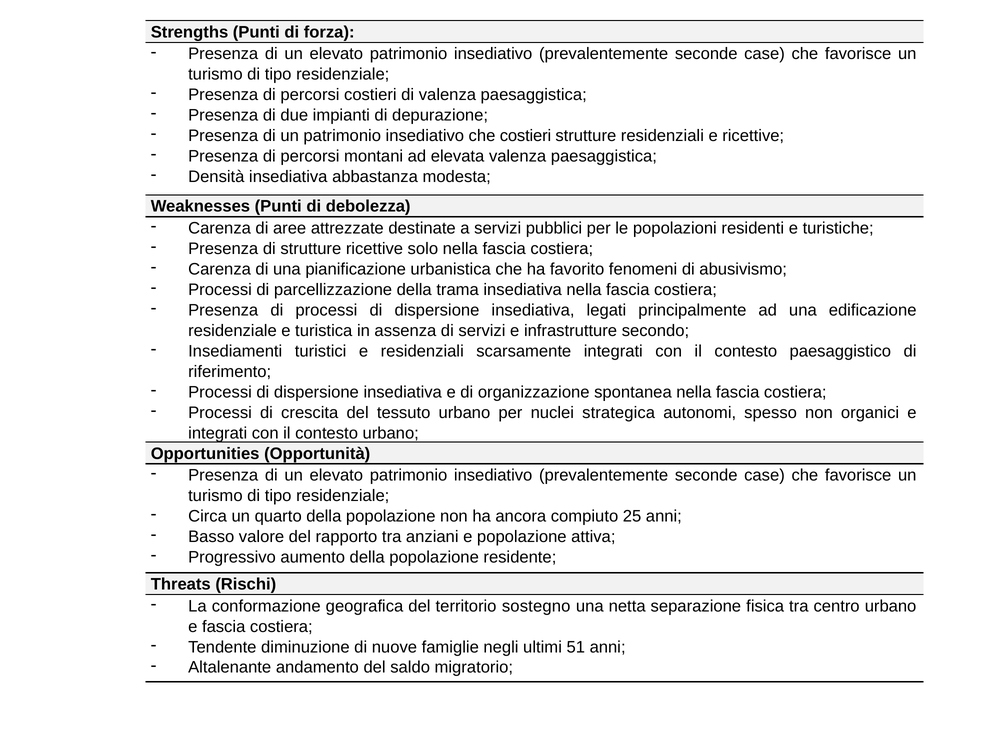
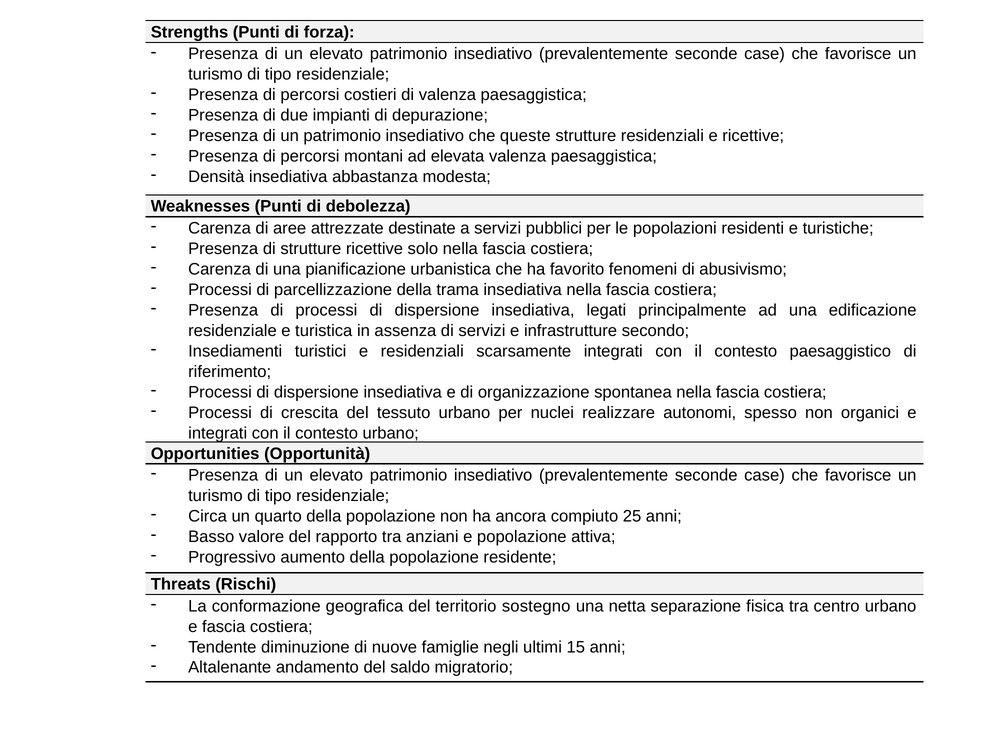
che costieri: costieri -> queste
strategica: strategica -> realizzare
51: 51 -> 15
